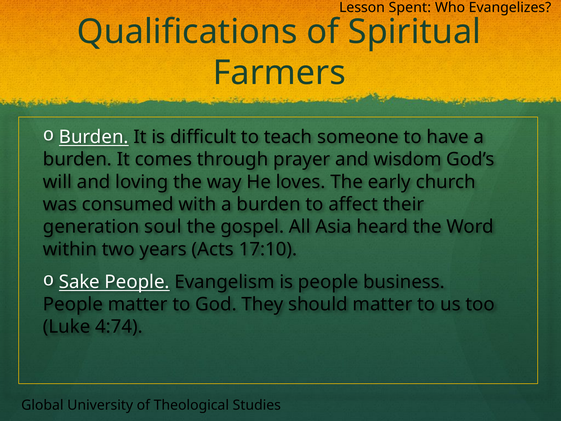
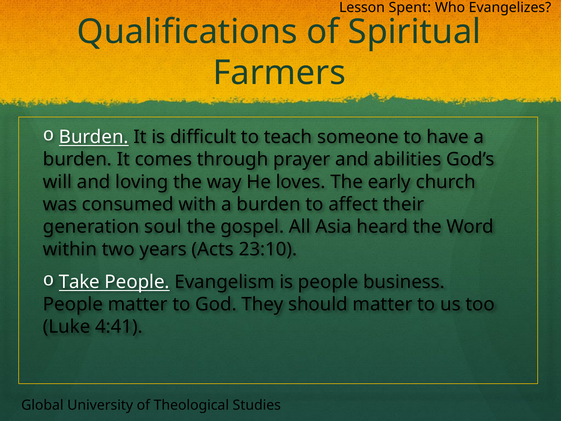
wisdom: wisdom -> abilities
17:10: 17:10 -> 23:10
Sake: Sake -> Take
4:74: 4:74 -> 4:41
